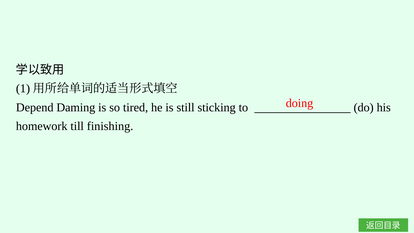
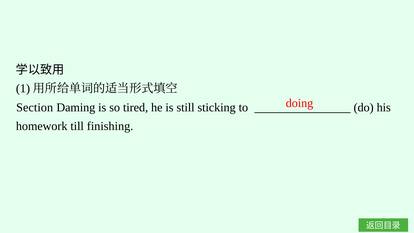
Depend: Depend -> Section
